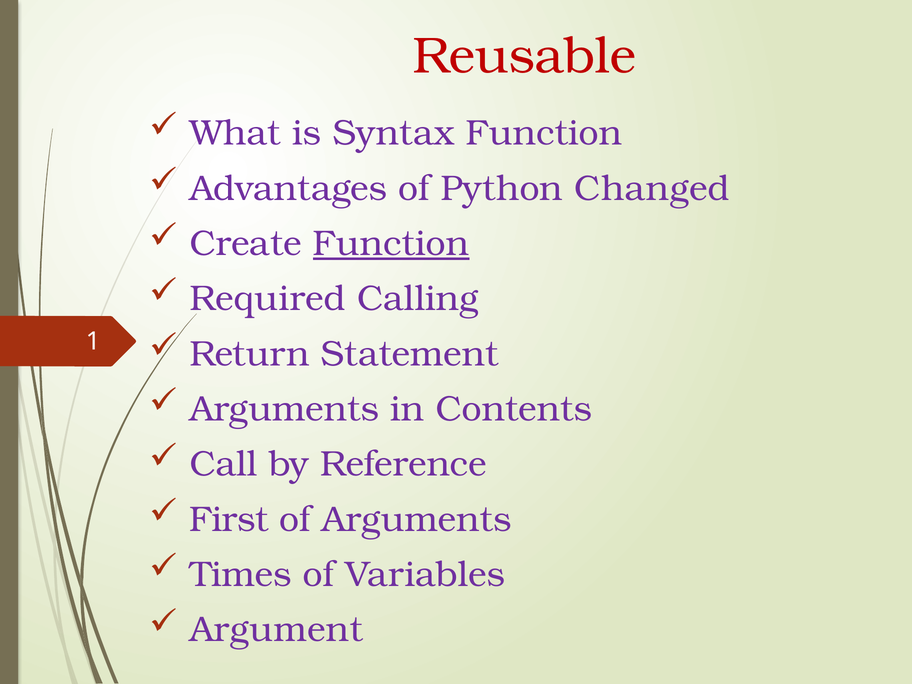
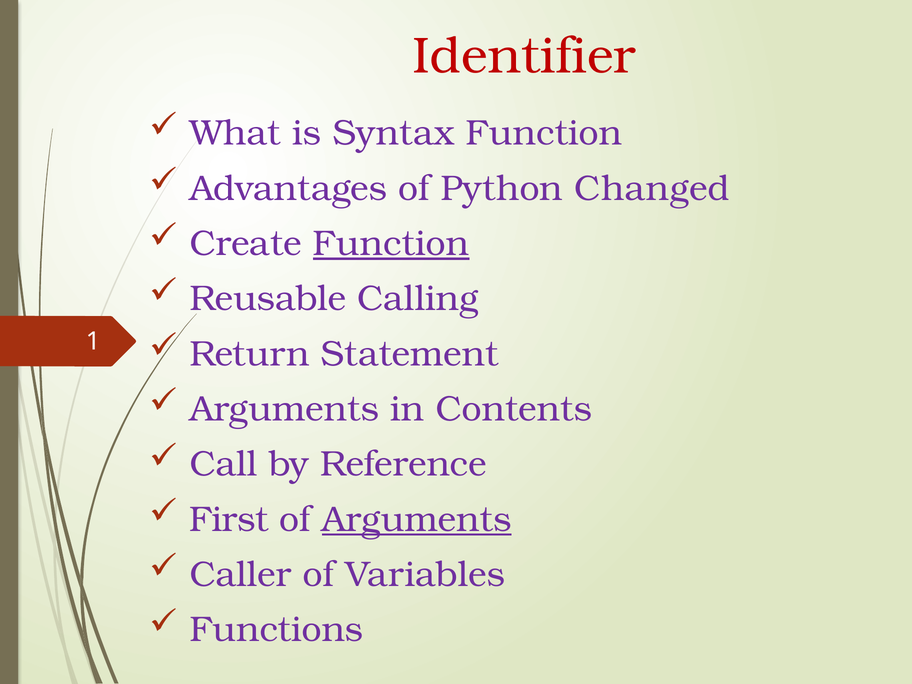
Reusable: Reusable -> Identifier
Required: Required -> Reusable
Arguments at (417, 519) underline: none -> present
Times: Times -> Caller
Argument: Argument -> Functions
